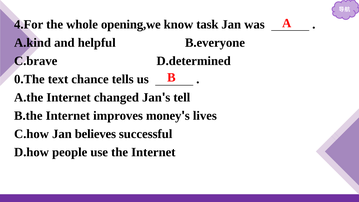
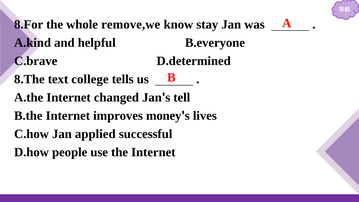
4.For: 4.For -> 8.For
opening,we: opening,we -> remove,we
task: task -> stay
0.The: 0.The -> 8.The
chance: chance -> college
believes: believes -> applied
